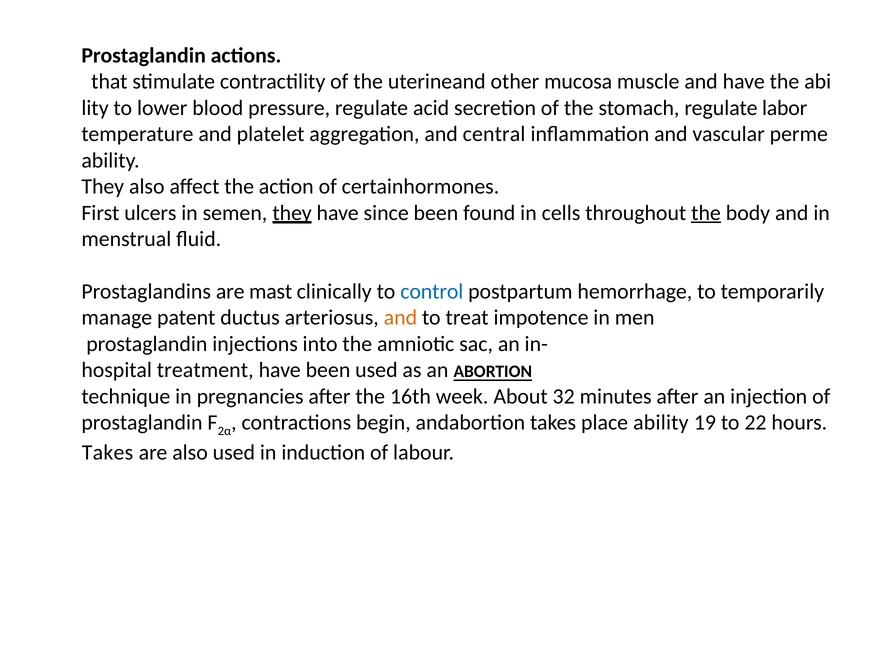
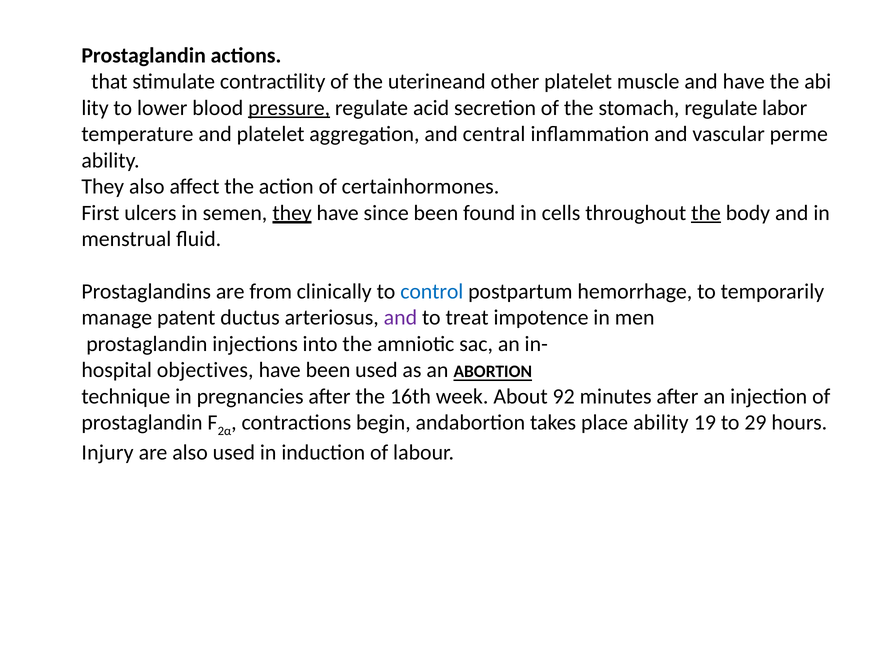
other mucosa: mucosa -> platelet
pressure underline: none -> present
mast: mast -> from
and at (400, 318) colour: orange -> purple
treatment: treatment -> objectives
32: 32 -> 92
22: 22 -> 29
Takes at (108, 452): Takes -> Injury
